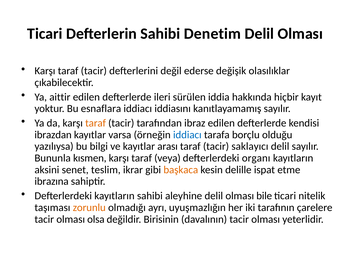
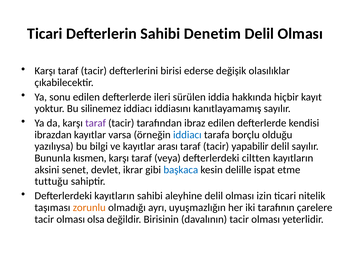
değil: değil -> birisi
aittir: aittir -> sonu
esnaflara: esnaflara -> silinemez
taraf at (96, 123) colour: orange -> purple
saklayıcı: saklayıcı -> yapabilir
organı: organı -> ciltten
teslim: teslim -> devlet
başkaca colour: orange -> blue
ibrazına: ibrazına -> tuttuğu
bile: bile -> izin
